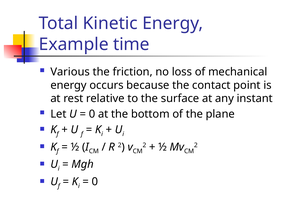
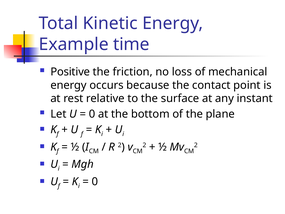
Various: Various -> Positive
